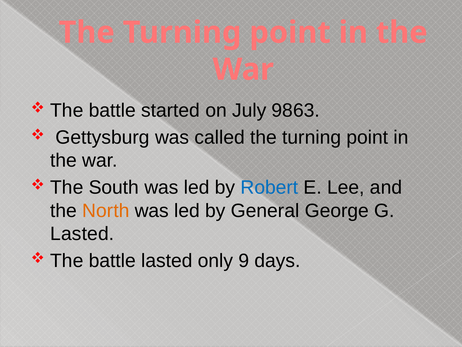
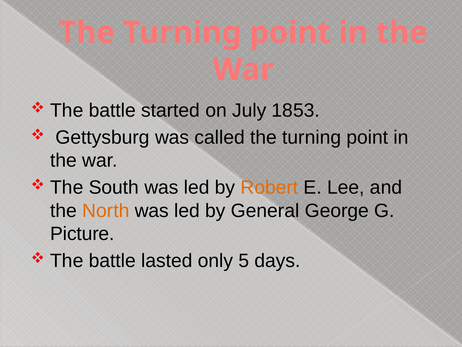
9863: 9863 -> 1853
Robert colour: blue -> orange
Lasted at (82, 234): Lasted -> Picture
9: 9 -> 5
